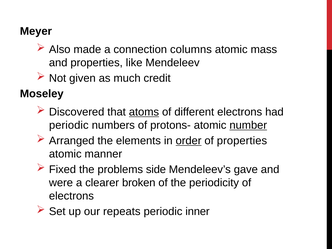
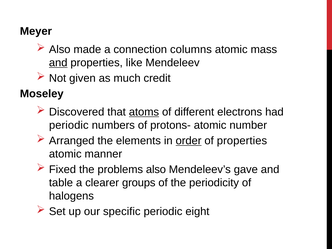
and at (58, 63) underline: none -> present
number underline: present -> none
problems side: side -> also
were: were -> table
broken: broken -> groups
electrons at (71, 196): electrons -> halogens
repeats: repeats -> specific
inner: inner -> eight
